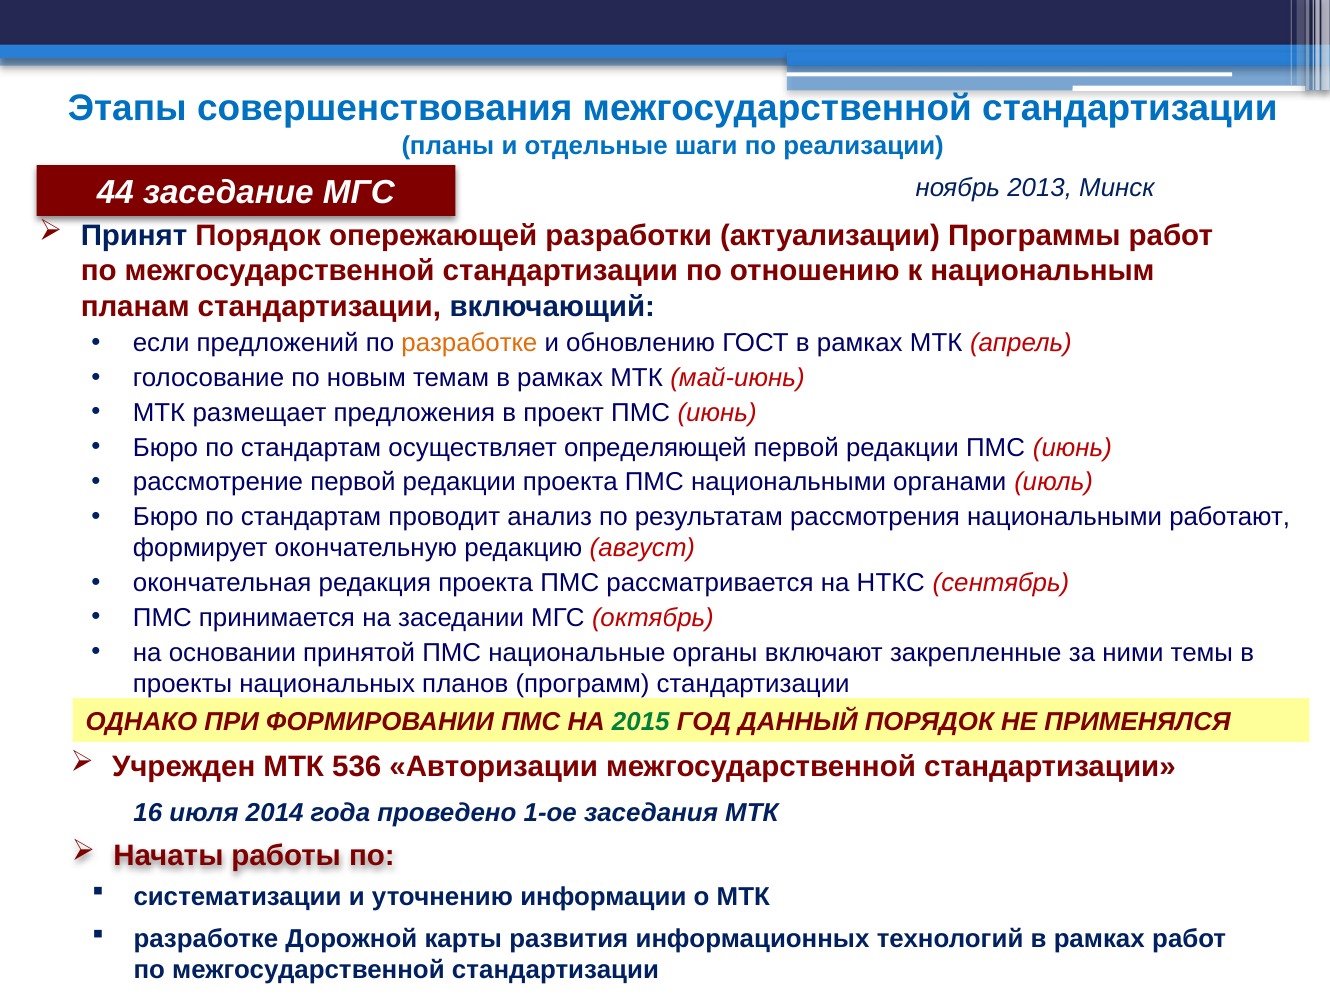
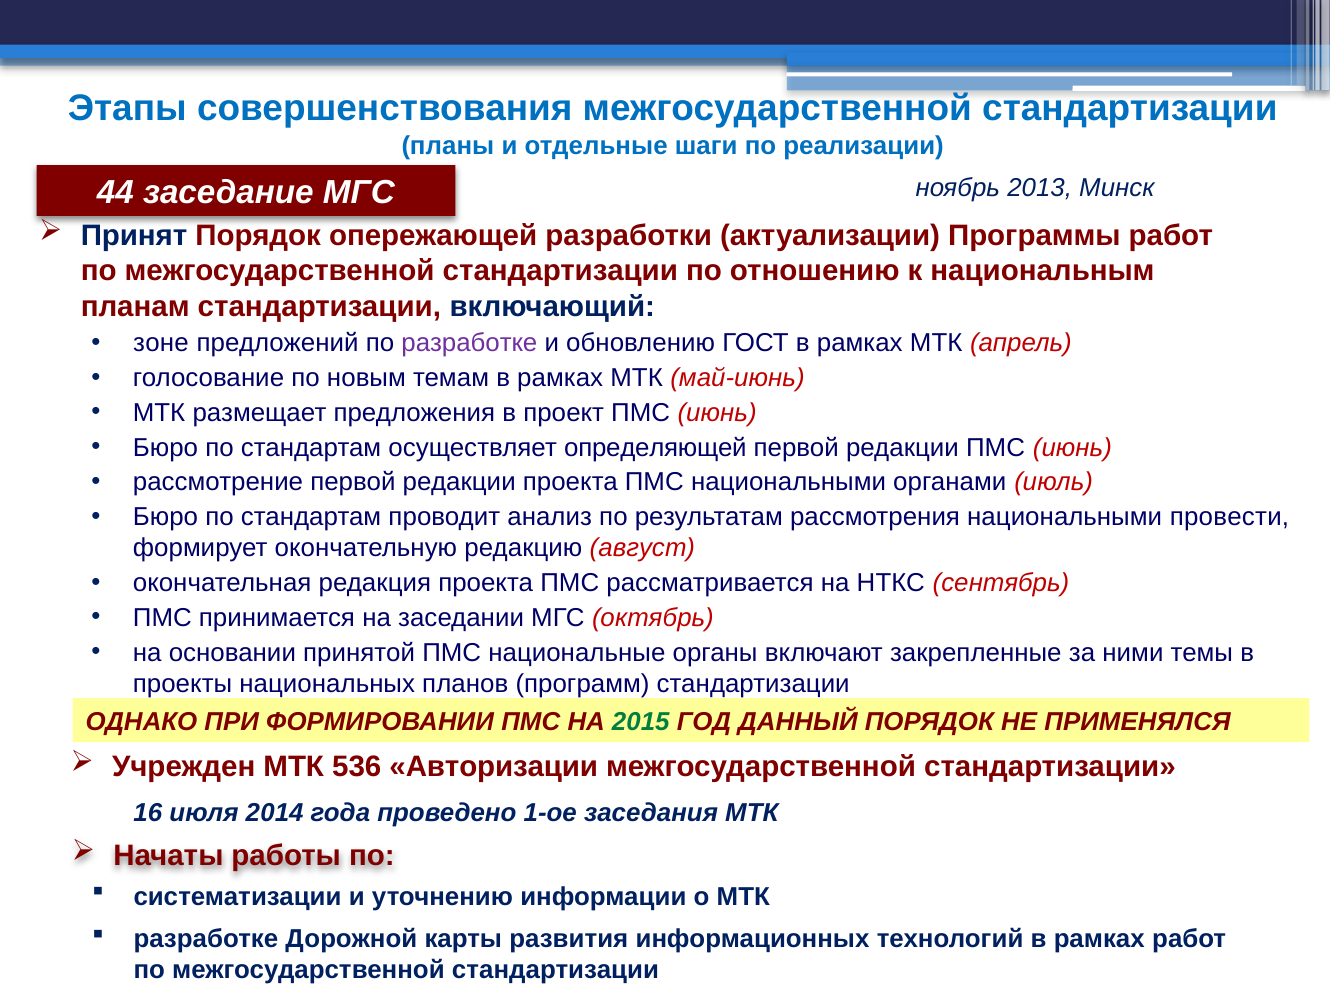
если: если -> зоне
разработке at (469, 343) colour: orange -> purple
работают: работают -> провести
